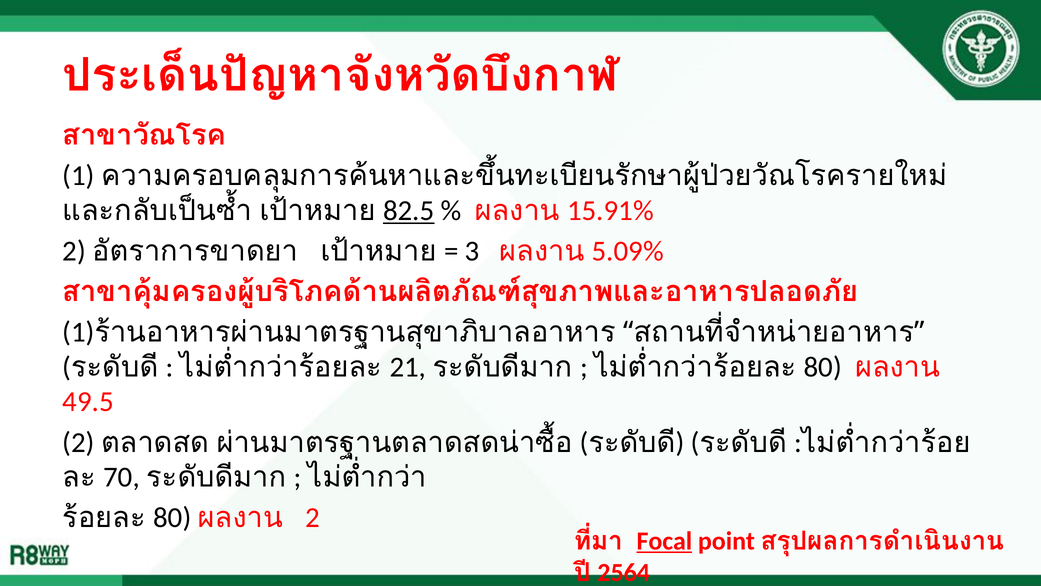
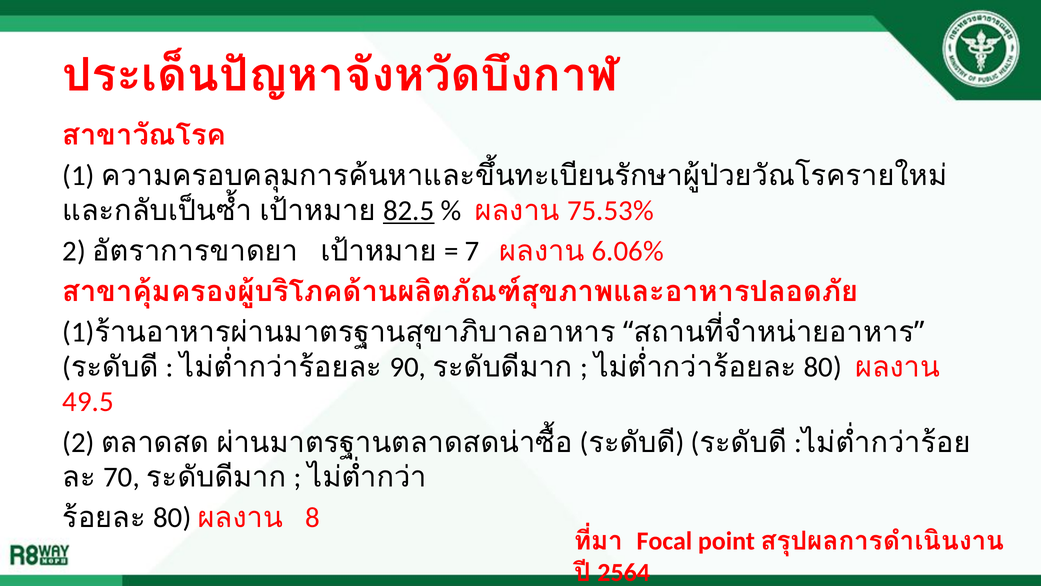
15.91%: 15.91% -> 75.53%
3: 3 -> 7
5.09%: 5.09% -> 6.06%
21: 21 -> 90
2 at (313, 517): 2 -> 8
Focal underline: present -> none
